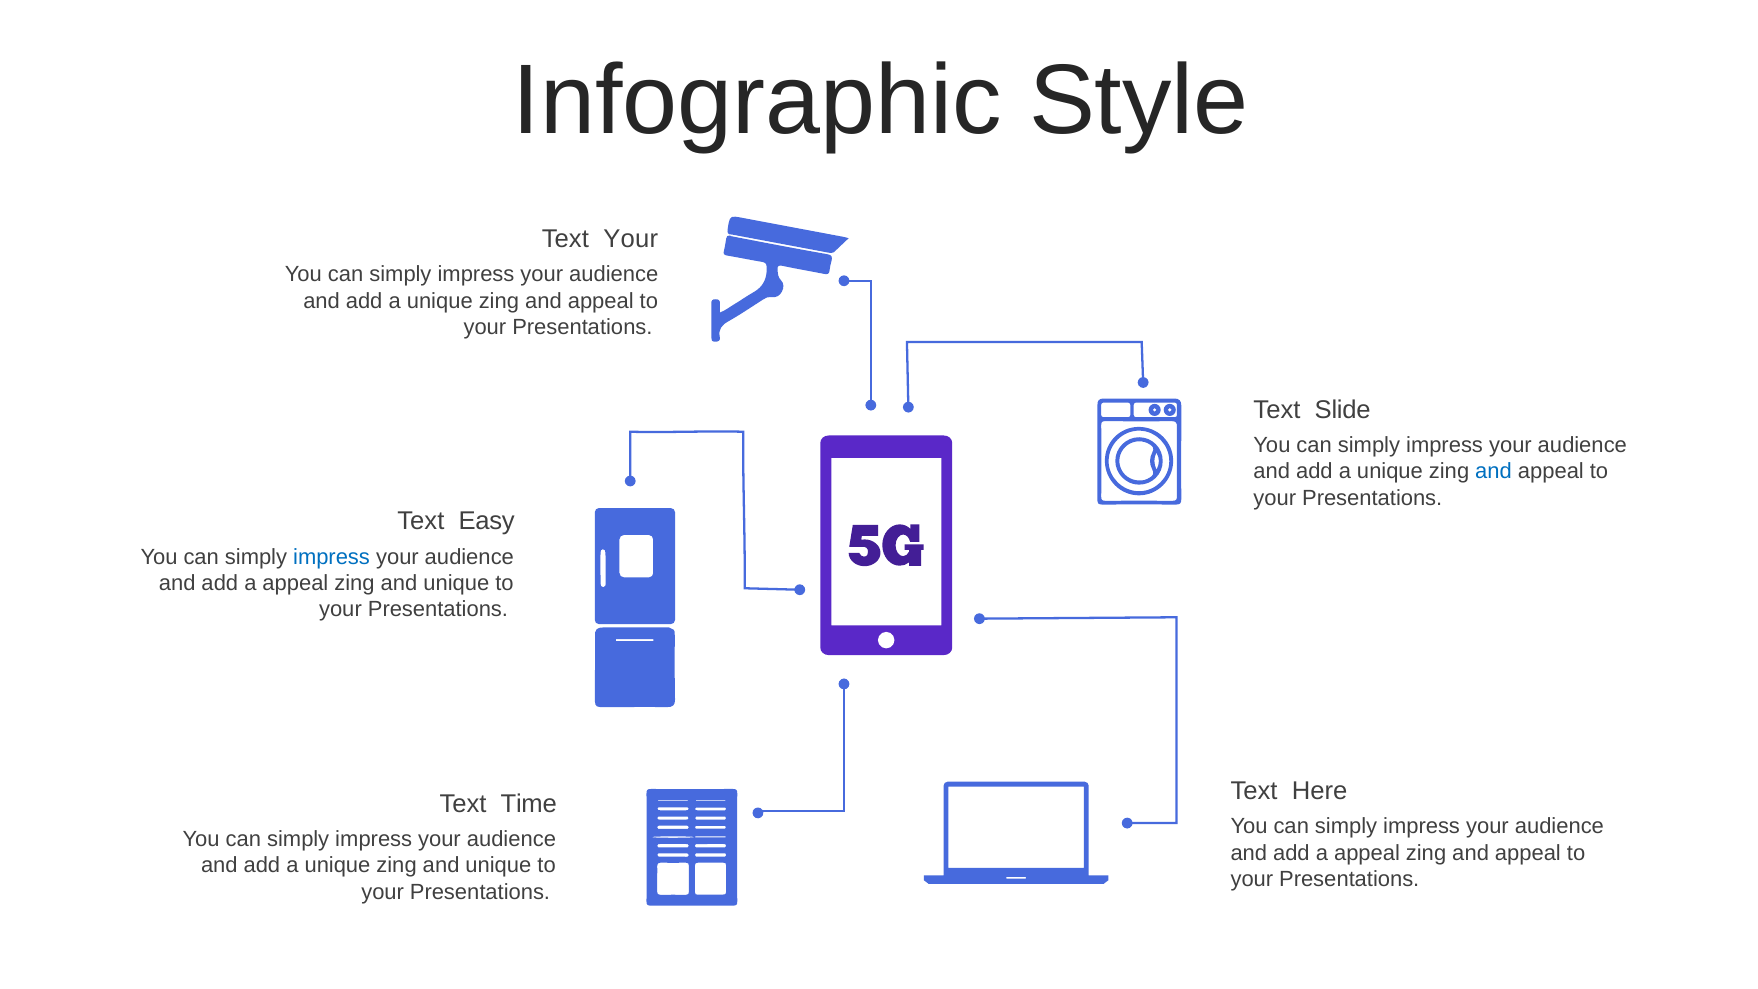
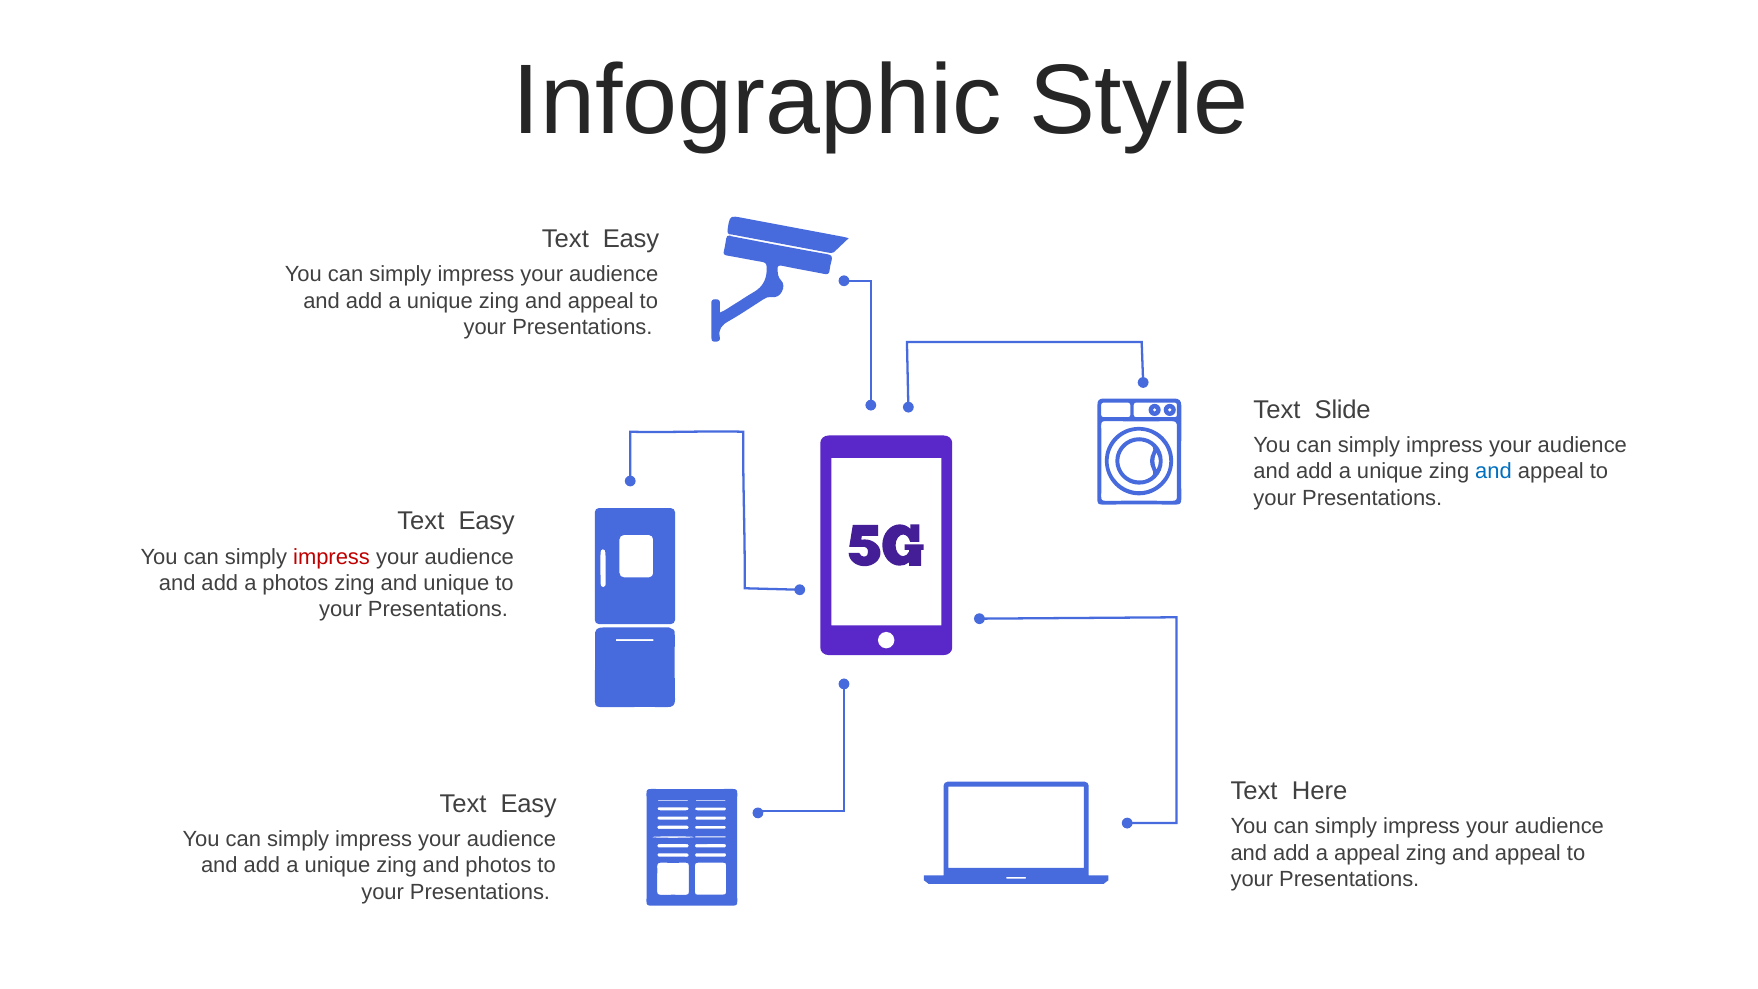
Your at (631, 239): Your -> Easy
impress at (332, 557) colour: blue -> red
appeal at (295, 583): appeal -> photos
Time at (529, 804): Time -> Easy
unique zing and unique: unique -> photos
